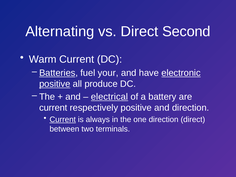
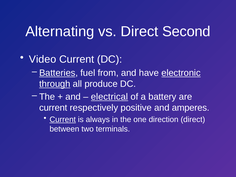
Warm: Warm -> Video
your: your -> from
positive at (55, 84): positive -> through
and direction: direction -> amperes
